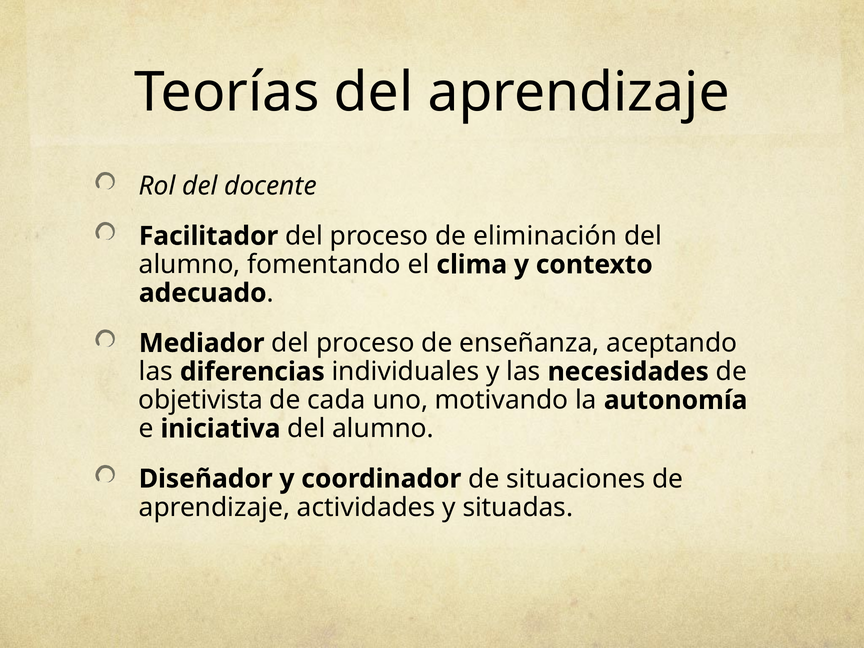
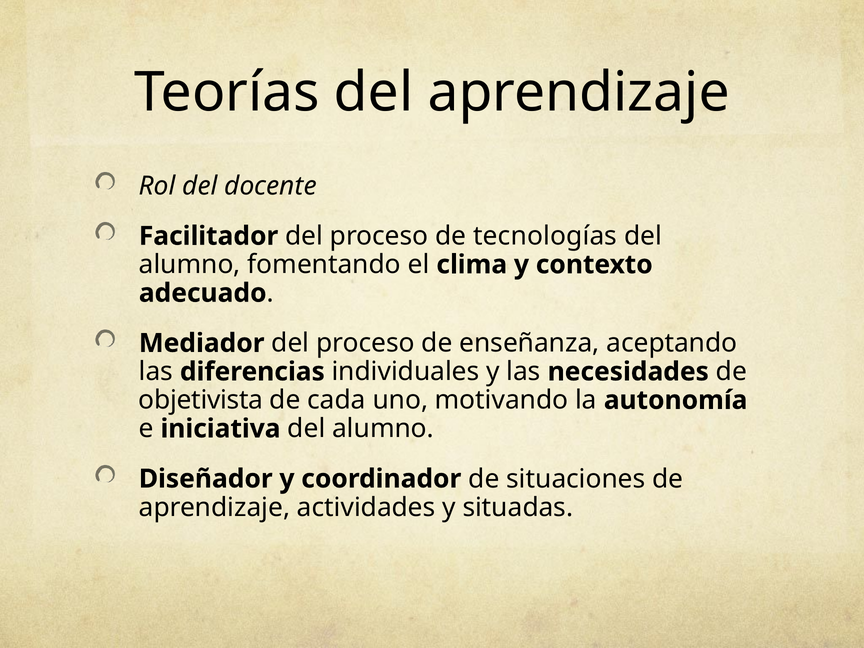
eliminación: eliminación -> tecnologías
